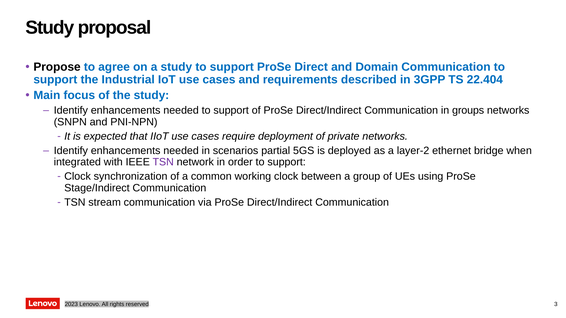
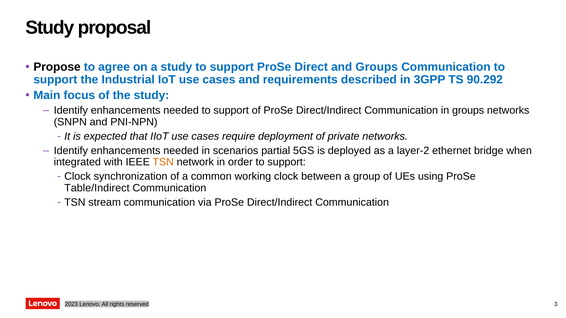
and Domain: Domain -> Groups
22.404: 22.404 -> 90.292
TSN at (163, 162) colour: purple -> orange
Stage/Indirect: Stage/Indirect -> Table/Indirect
